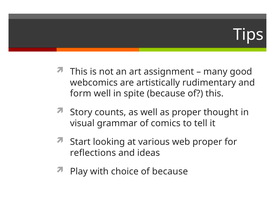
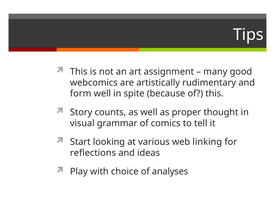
web proper: proper -> linking
of because: because -> analyses
